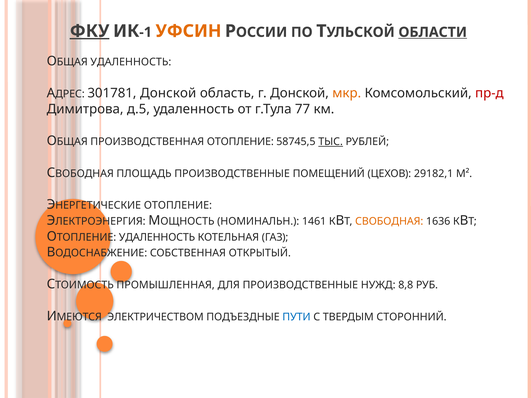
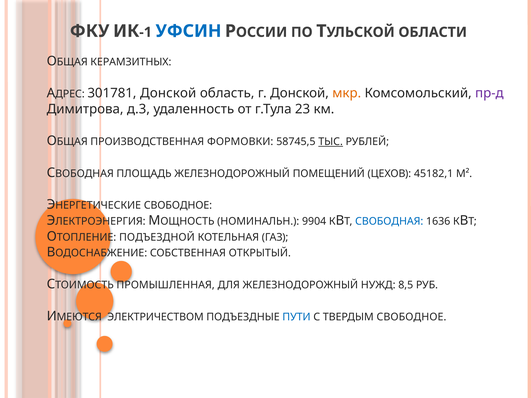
ФКУ underline: present -> none
УФСИН colour: orange -> blue
ОБЛАСТИ underline: present -> none
УДАЛЕННОСТЬ at (131, 62): УДАЛЕННОСТЬ -> КЕРАМЗИТНЫХ
пр-д colour: red -> purple
д.5: д.5 -> д.3
77: 77 -> 23
ПРОИЗВОДСТВЕННАЯ ОТОПЛЕНИЕ: ОТОПЛЕНИЕ -> ФОРМОВКИ
ПЛОЩАДЬ ПРОИЗВОДСТВЕННЫЕ: ПРОИЗВОДСТВЕННЫЕ -> ЖЕЛЕЗНОДОРОЖНЫЙ
29182,1: 29182,1 -> 45182,1
ОТОПЛЕНИЕ at (178, 206): ОТОПЛЕНИЕ -> СВОБОДНОЕ
1461: 1461 -> 9904
СВОБОДНАЯ colour: orange -> blue
УДАЛЕННОСТЬ at (157, 237): УДАЛЕННОСТЬ -> ПОДЪЕЗДНОЙ
ДЛЯ ПРОИЗВОДСТВЕННЫЕ: ПРОИЗВОДСТВЕННЫЕ -> ЖЕЛЕЗНОДОРОЖНЫЙ
8,8: 8,8 -> 8,5
ТВЕРДЫМ СТОРОННИЙ: СТОРОННИЙ -> СВОБОДНОЕ
